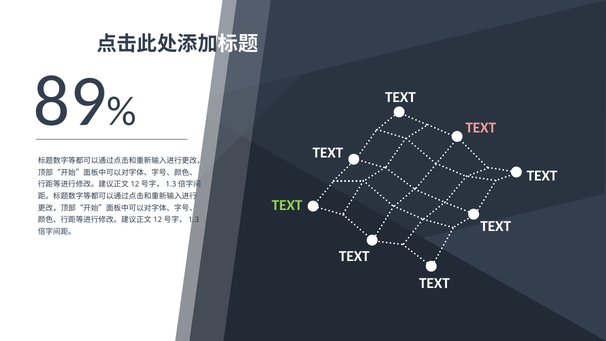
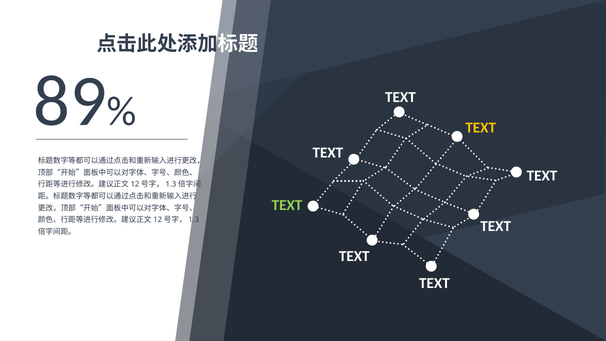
TEXT at (481, 128) colour: pink -> yellow
